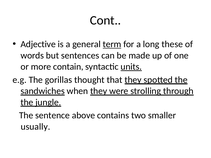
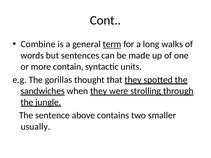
Adjective: Adjective -> Combine
these: these -> walks
units underline: present -> none
